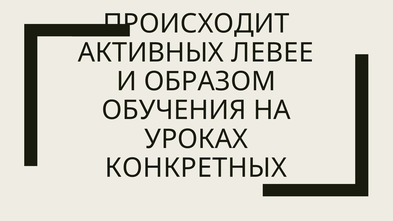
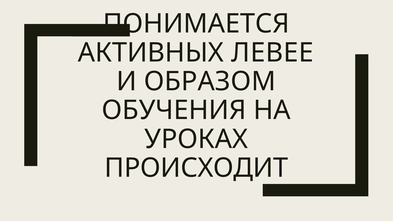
ПРОИСХОДИТ: ПРОИСХОДИТ -> ПОНИМАЕТСЯ
КОНКРЕТНЫХ: КОНКРЕТНЫХ -> ПРОИСХОДИТ
